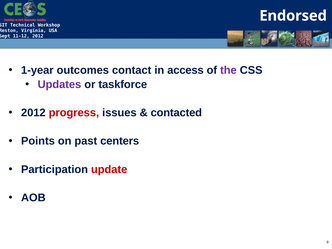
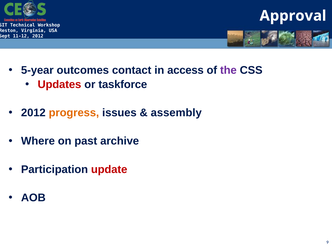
Endorsed: Endorsed -> Approval
1-year: 1-year -> 5-year
Updates colour: purple -> red
progress colour: red -> orange
contacted: contacted -> assembly
Points: Points -> Where
centers: centers -> archive
